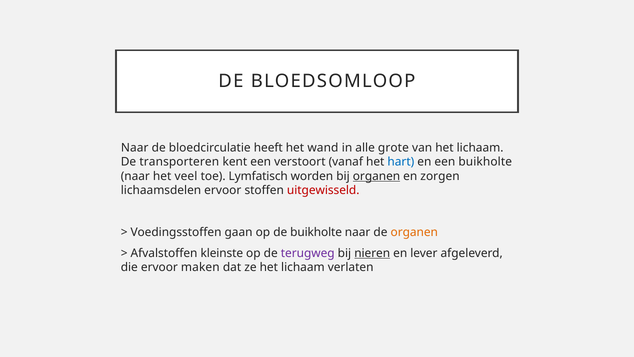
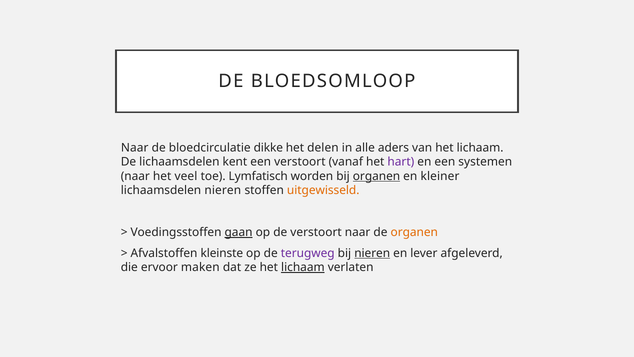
heeft: heeft -> dikke
wand: wand -> delen
grote: grote -> aders
De transporteren: transporteren -> lichaamsdelen
hart colour: blue -> purple
een buikholte: buikholte -> systemen
zorgen: zorgen -> kleiner
lichaamsdelen ervoor: ervoor -> nieren
uitgewisseld colour: red -> orange
gaan underline: none -> present
de buikholte: buikholte -> verstoort
lichaam at (303, 267) underline: none -> present
